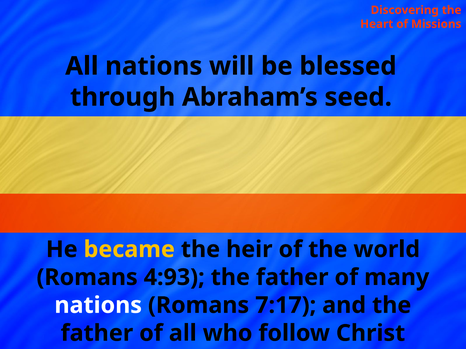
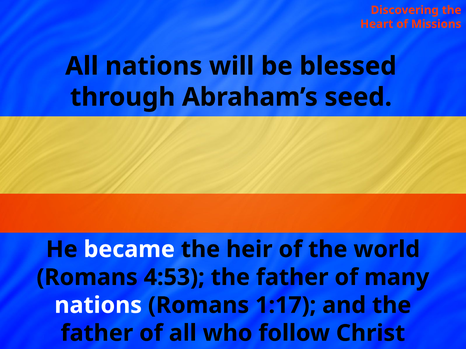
became colour: yellow -> white
4:93: 4:93 -> 4:53
7:17: 7:17 -> 1:17
